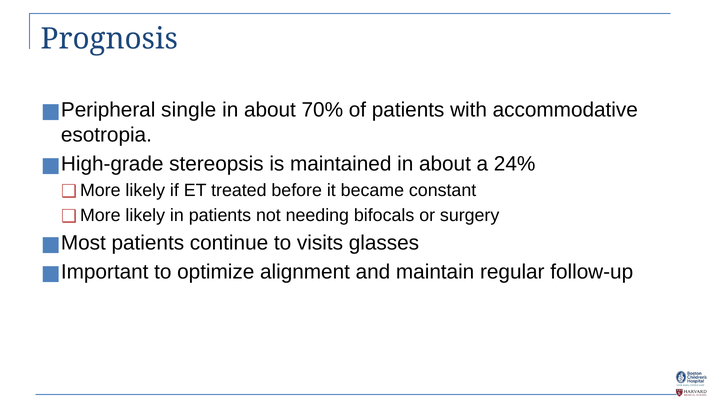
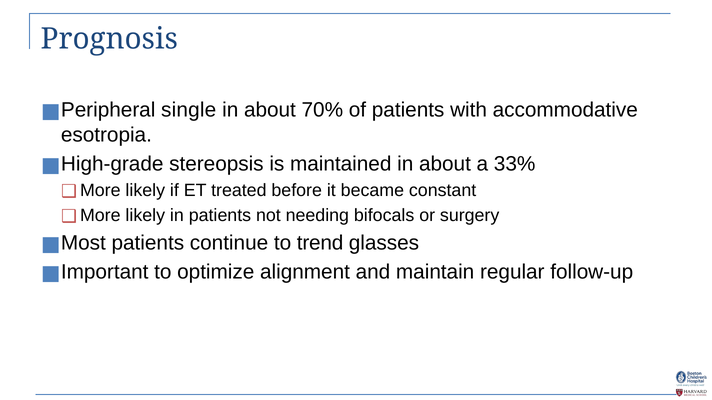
24%: 24% -> 33%
visits: visits -> trend
